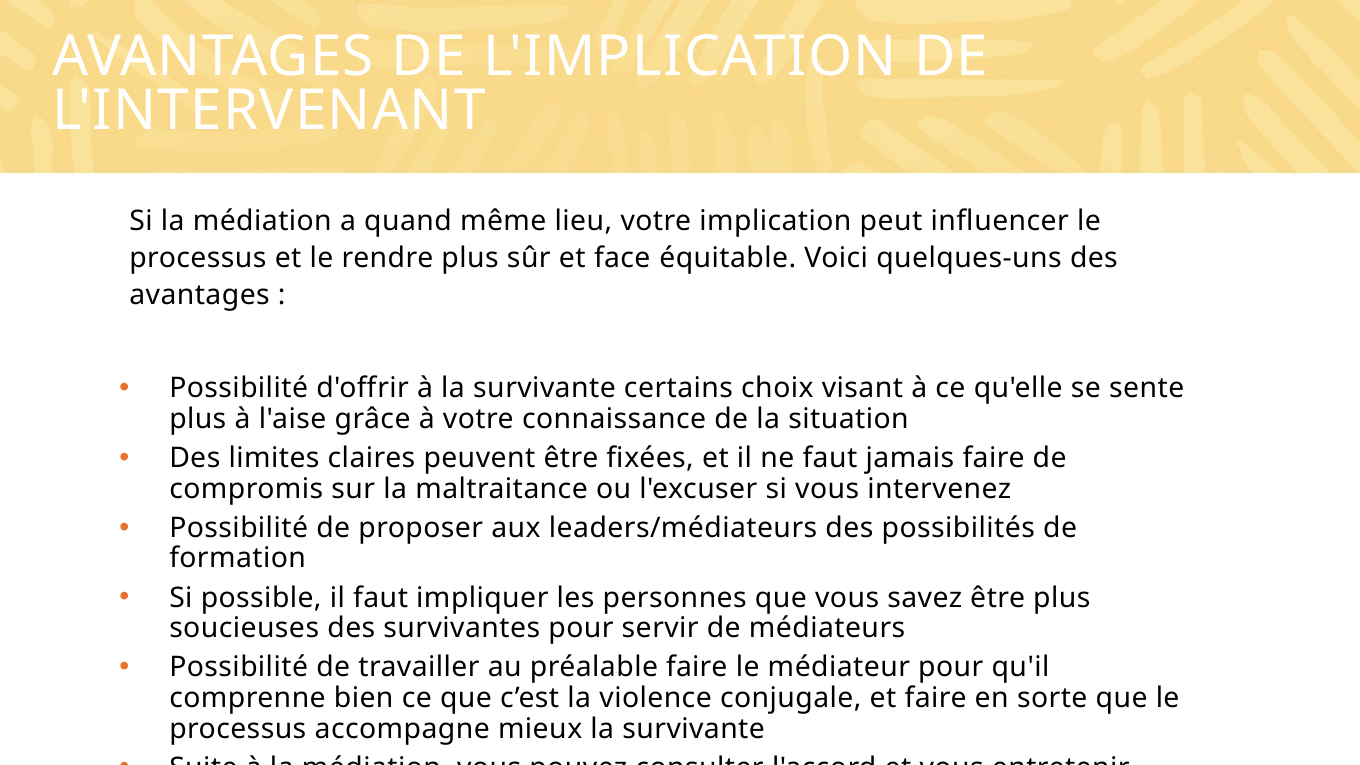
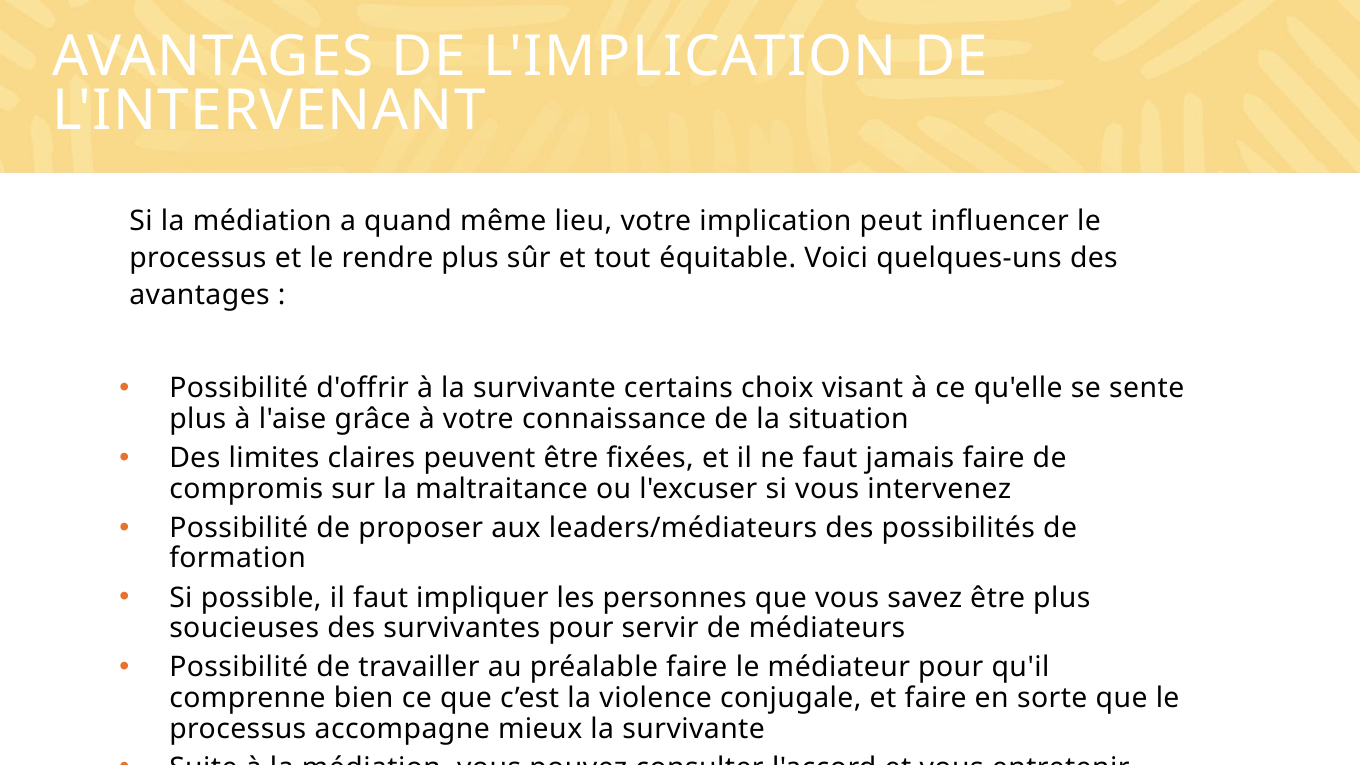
face: face -> tout
